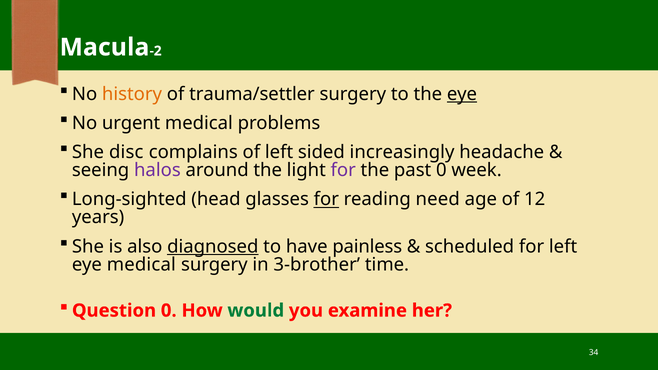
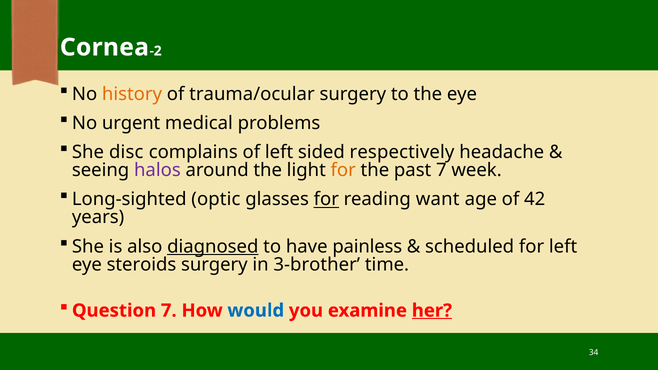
Macula: Macula -> Cornea
trauma/settler: trauma/settler -> trauma/ocular
eye at (462, 94) underline: present -> none
increasingly: increasingly -> respectively
for at (343, 170) colour: purple -> orange
past 0: 0 -> 7
head: head -> optic
need: need -> want
12: 12 -> 42
eye medical: medical -> steroids
Question 0: 0 -> 7
would colour: green -> blue
her underline: none -> present
